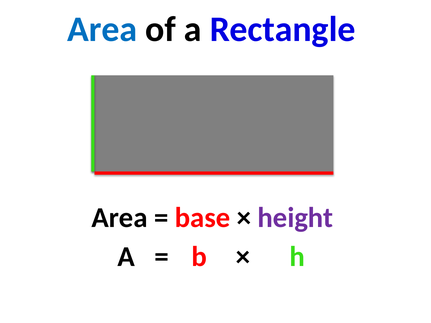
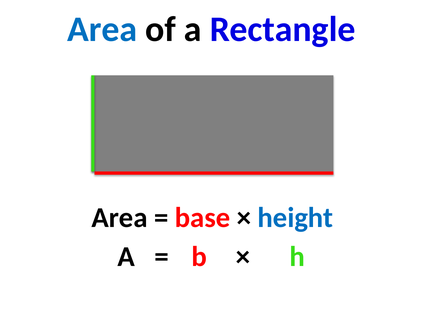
height colour: purple -> blue
